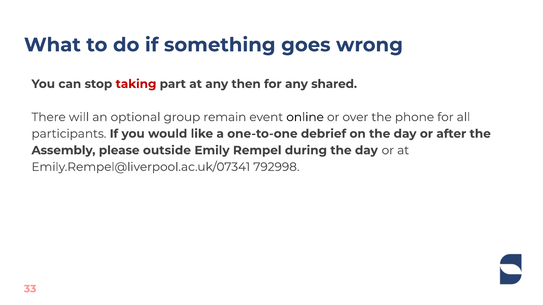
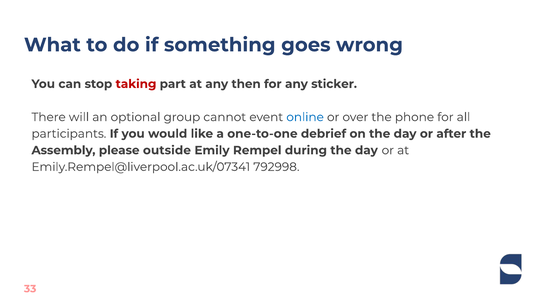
shared: shared -> sticker
remain: remain -> cannot
online colour: black -> blue
